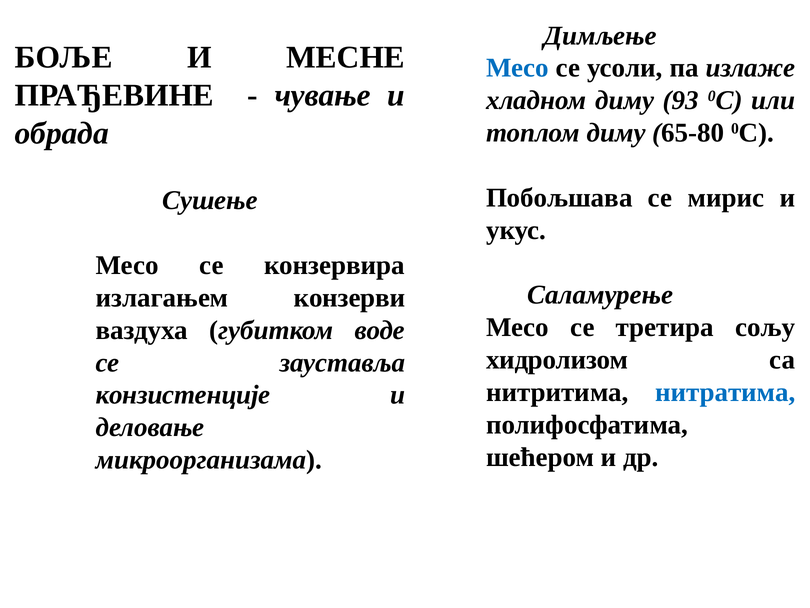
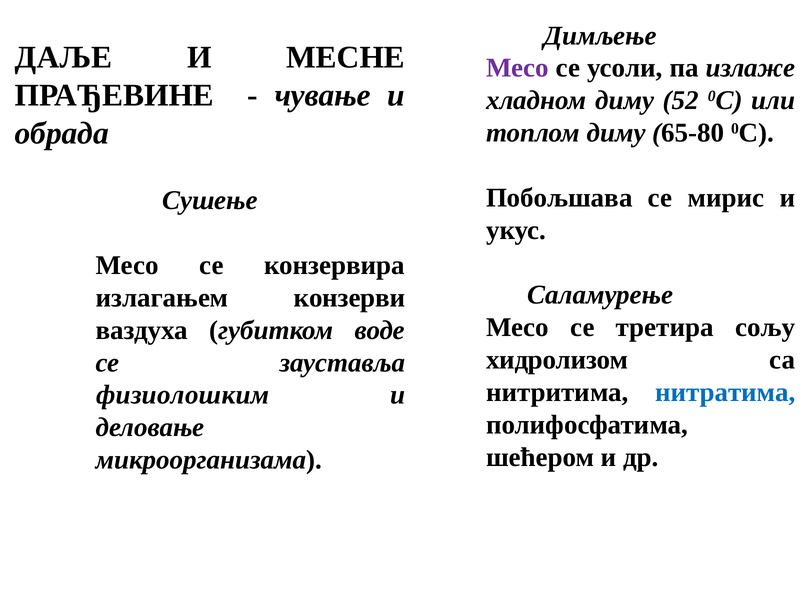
БОЉЕ: БОЉЕ -> ДАЉЕ
Месо at (517, 68) colour: blue -> purple
93: 93 -> 52
конзистенције: конзистенције -> физиолошким
